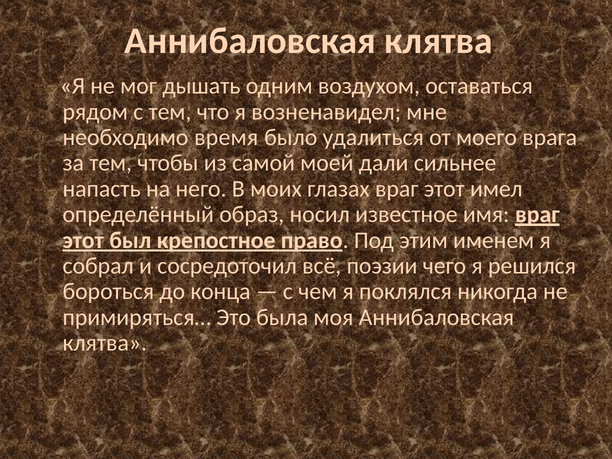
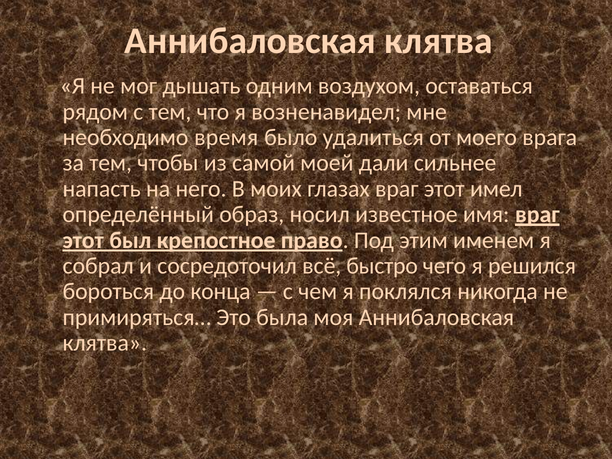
поэзии: поэзии -> быстро
